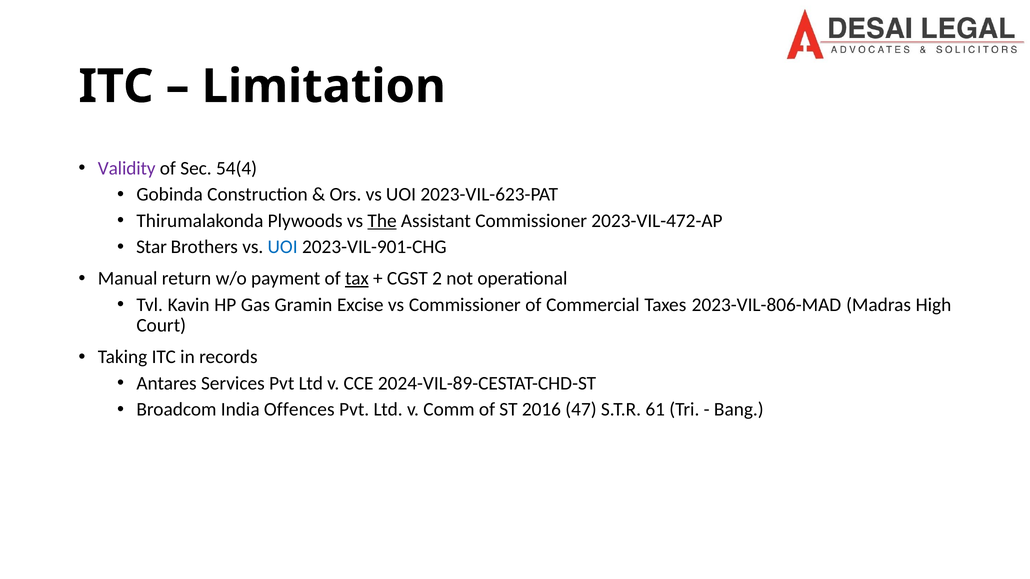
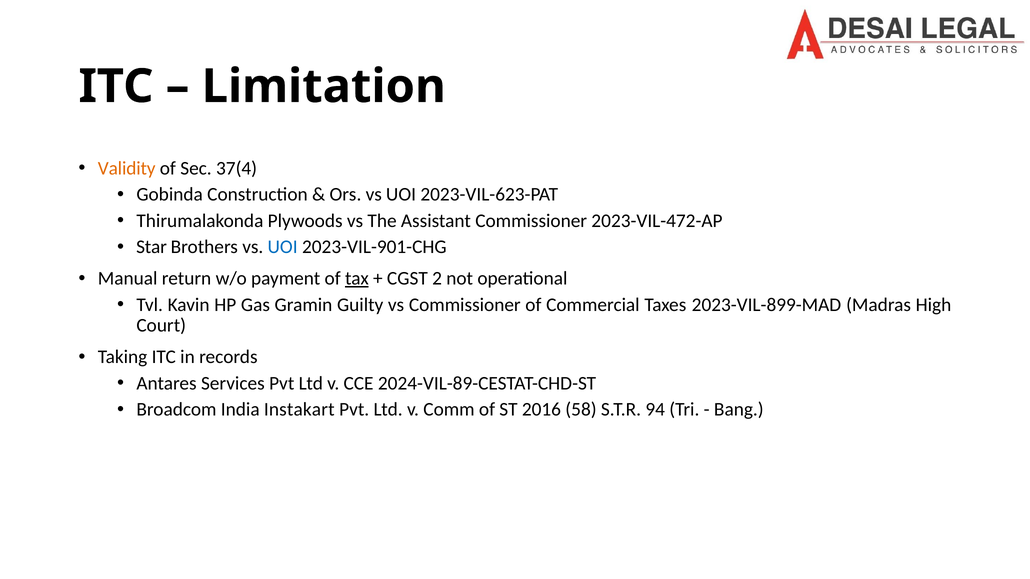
Validity colour: purple -> orange
54(4: 54(4 -> 37(4
The underline: present -> none
Excise: Excise -> Guilty
2023-VIL-806-MAD: 2023-VIL-806-MAD -> 2023-VIL-899-MAD
Offences: Offences -> Instakart
47: 47 -> 58
61: 61 -> 94
